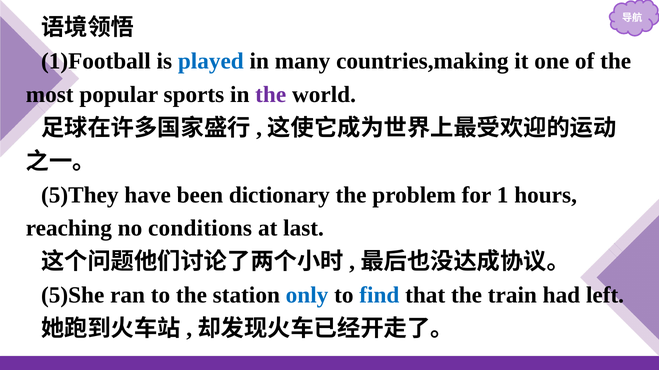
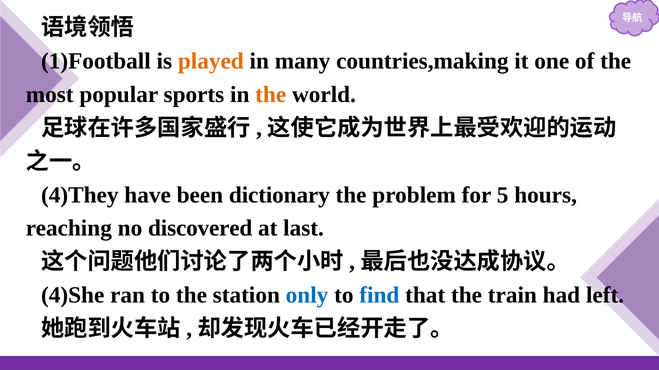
played colour: blue -> orange
the at (271, 95) colour: purple -> orange
5)They: 5)They -> 4)They
1: 1 -> 5
conditions: conditions -> discovered
5)She: 5)She -> 4)She
